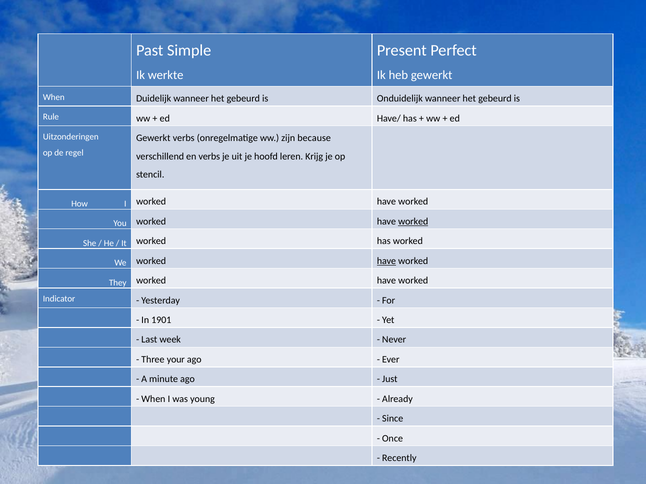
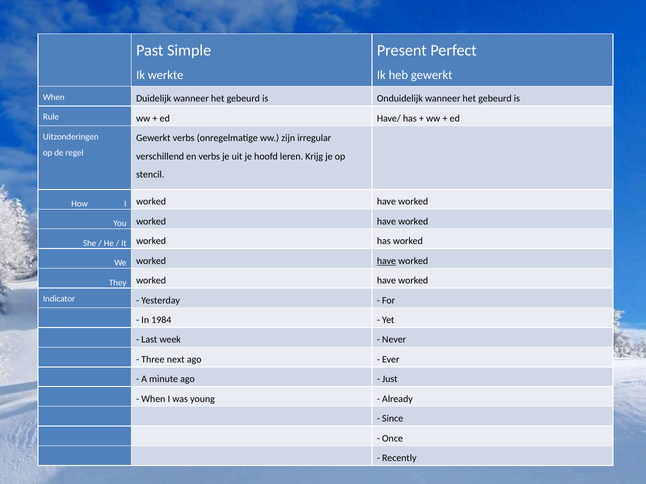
because: because -> irregular
worked at (413, 222) underline: present -> none
1901: 1901 -> 1984
your: your -> next
